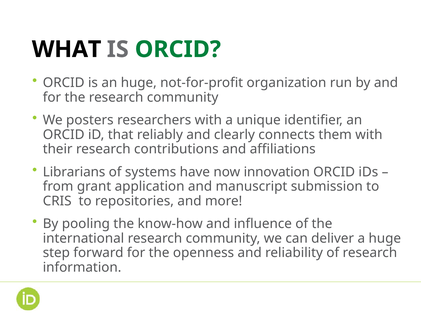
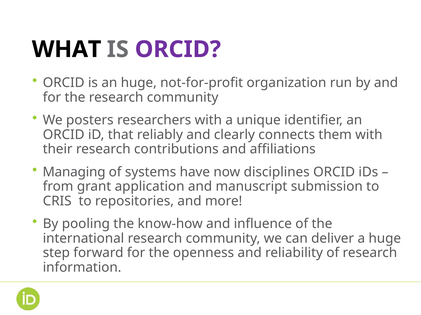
ORCID at (178, 49) colour: green -> purple
Librarians: Librarians -> Managing
innovation: innovation -> disciplines
